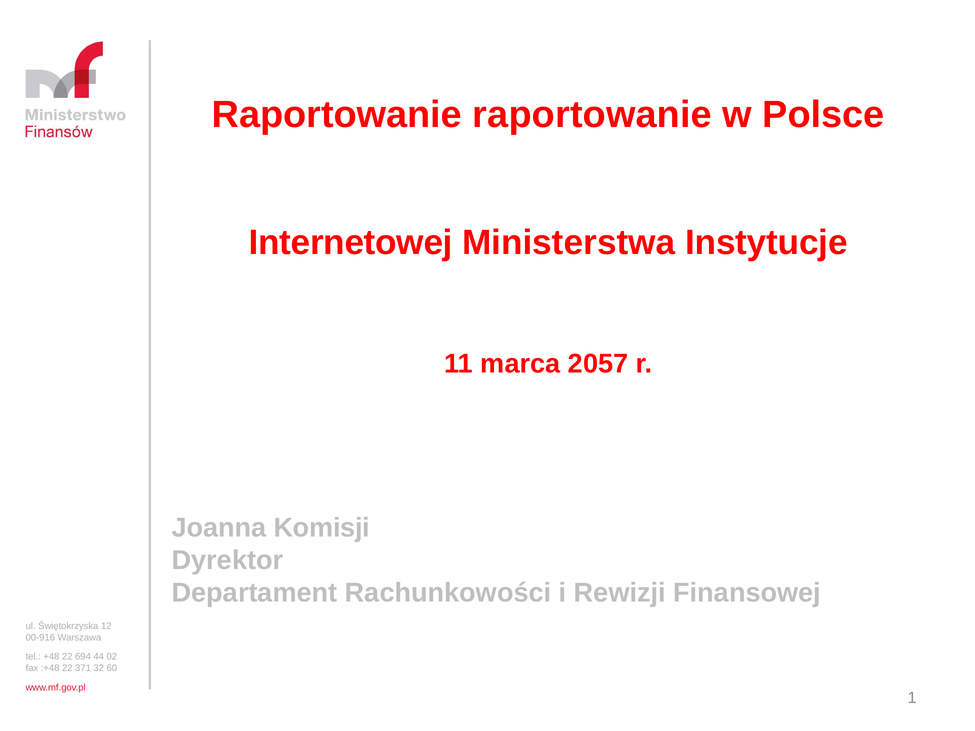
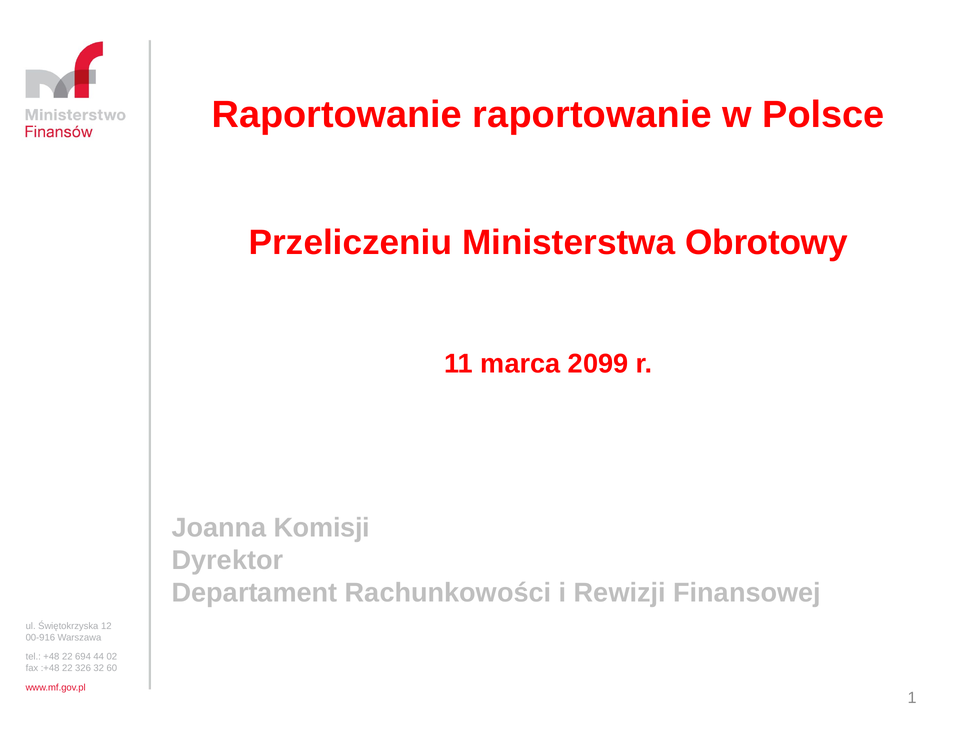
Internetowej: Internetowej -> Przeliczeniu
Instytucje: Instytucje -> Obrotowy
2057: 2057 -> 2099
371: 371 -> 326
